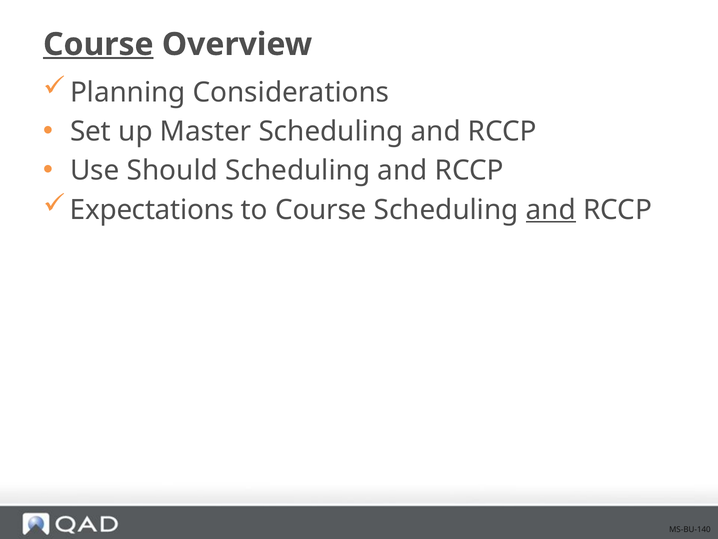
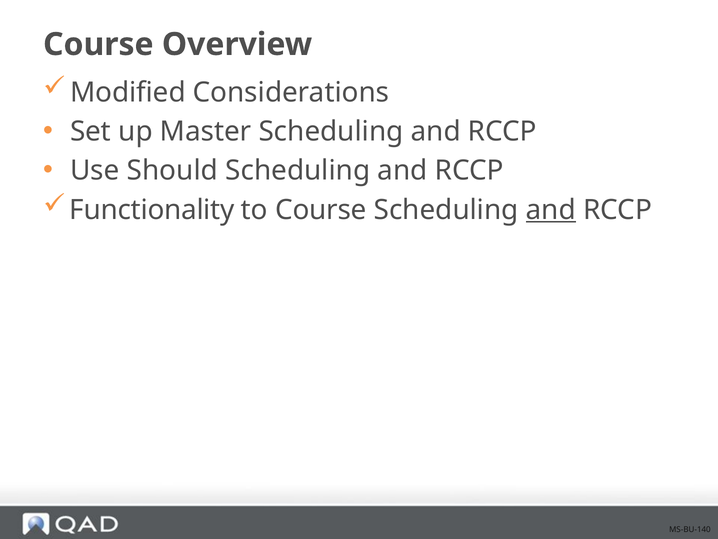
Course at (98, 44) underline: present -> none
Planning: Planning -> Modified
Expectations: Expectations -> Functionality
